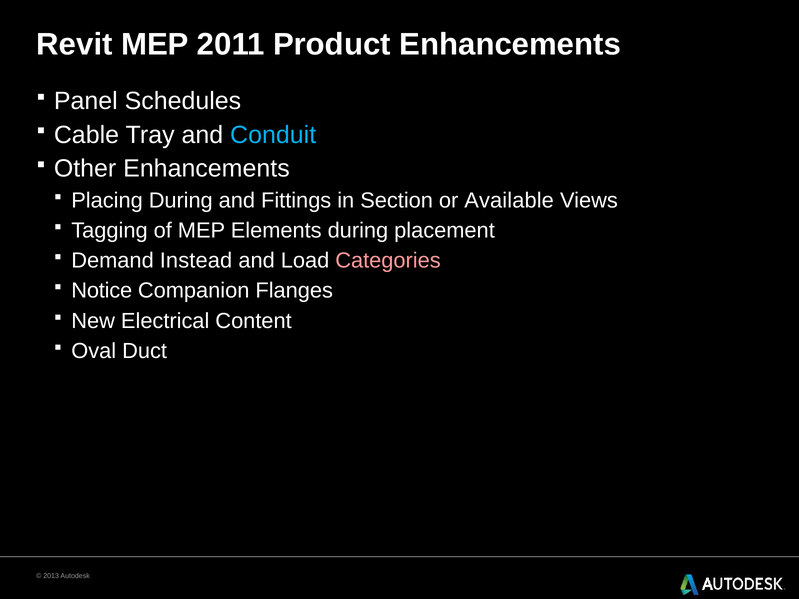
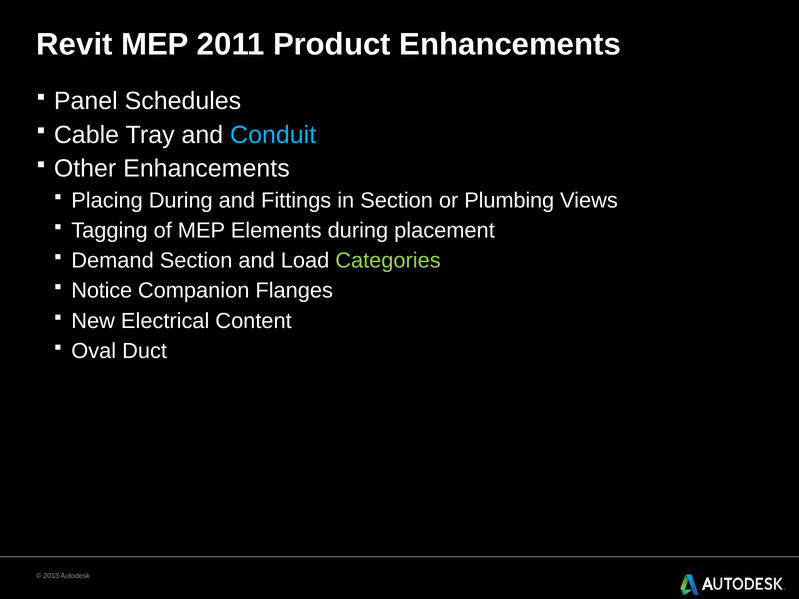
Available: Available -> Plumbing
Demand Instead: Instead -> Section
Categories colour: pink -> light green
